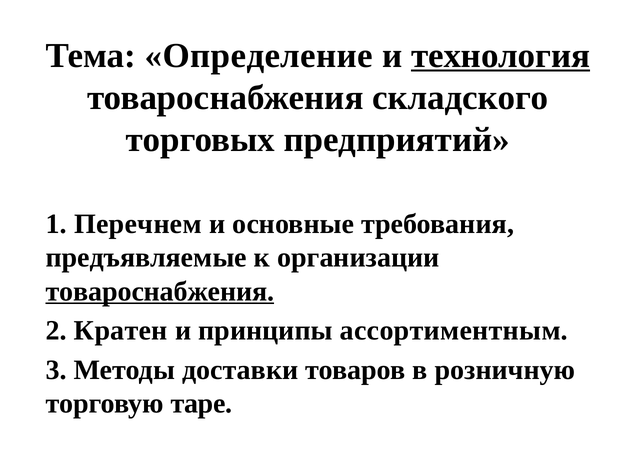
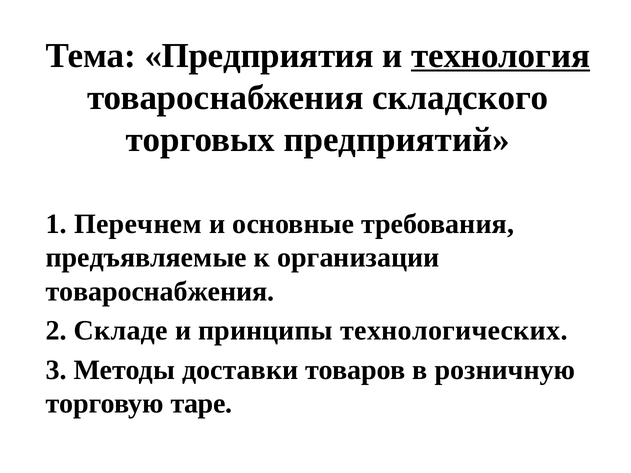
Определение: Определение -> Предприятия
товароснабжения at (160, 291) underline: present -> none
Кратен: Кратен -> Складе
ассортиментным: ассортиментным -> технологических
